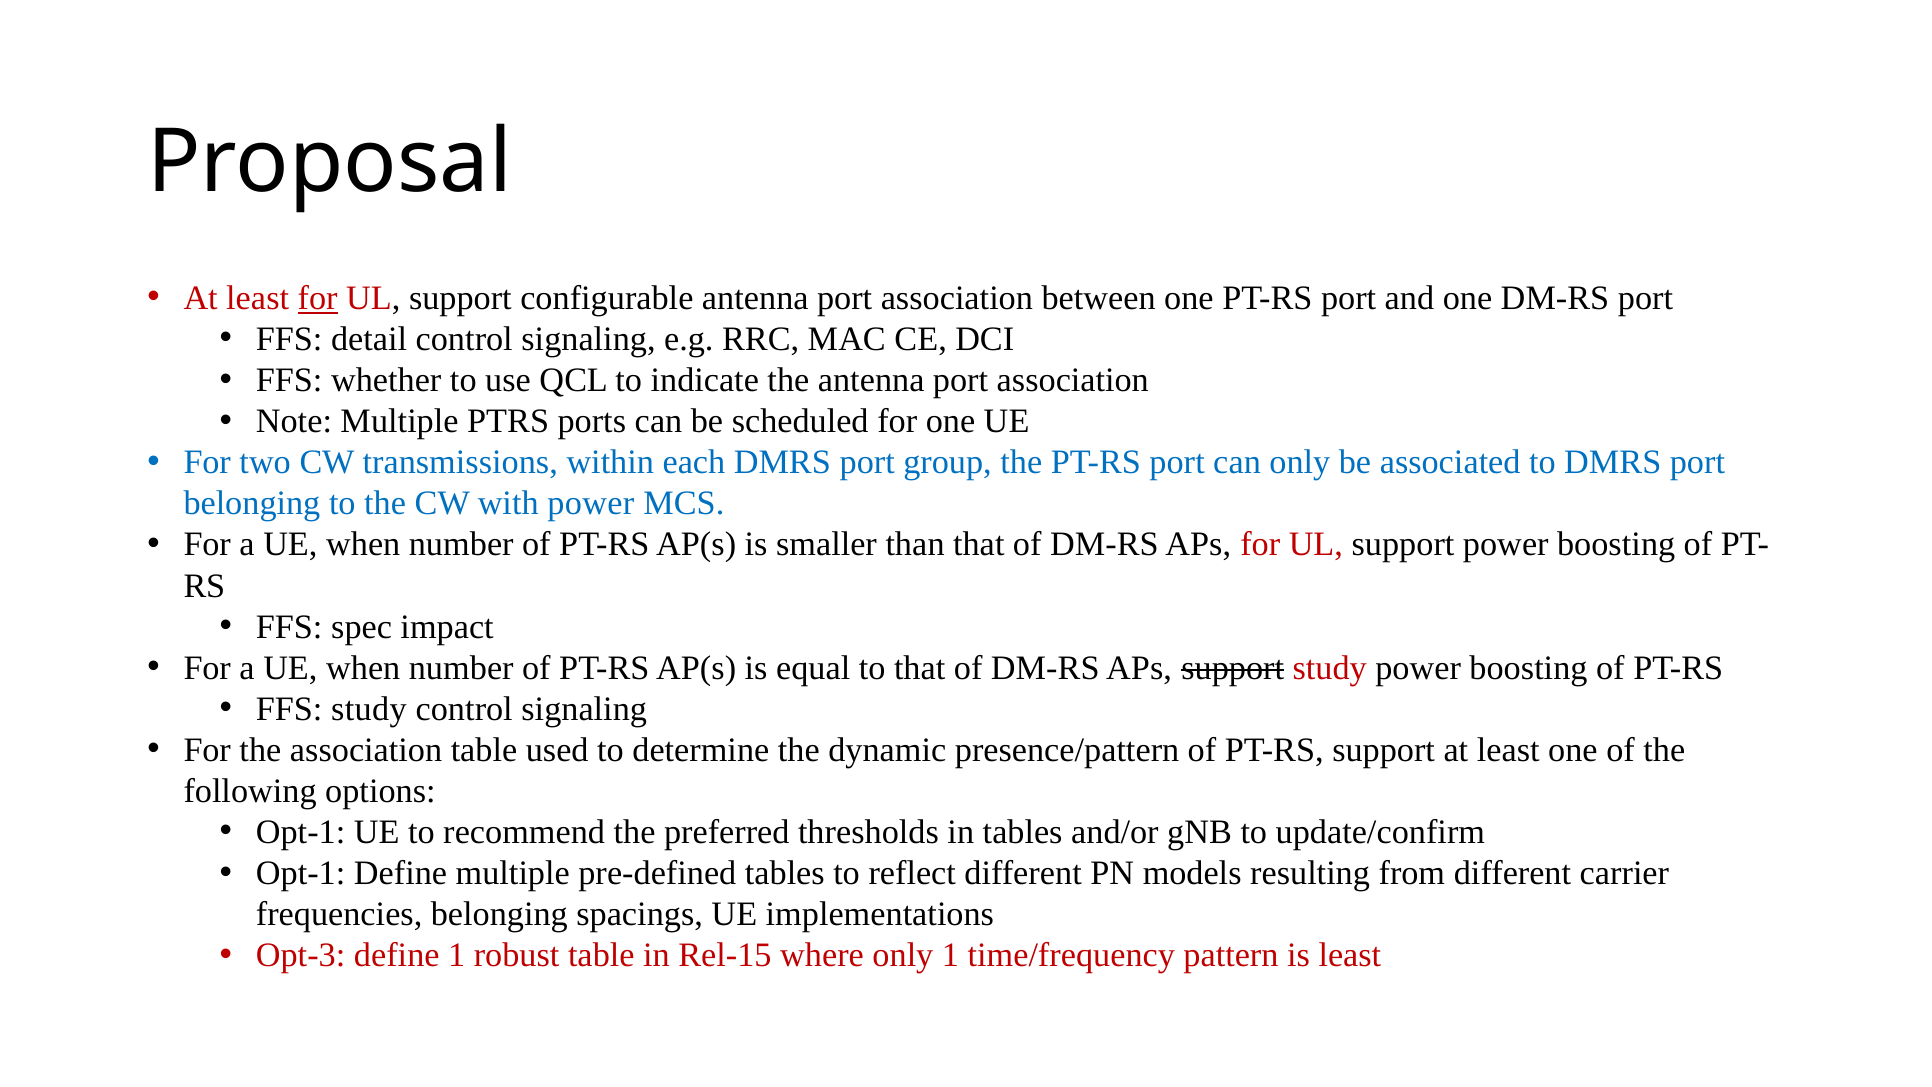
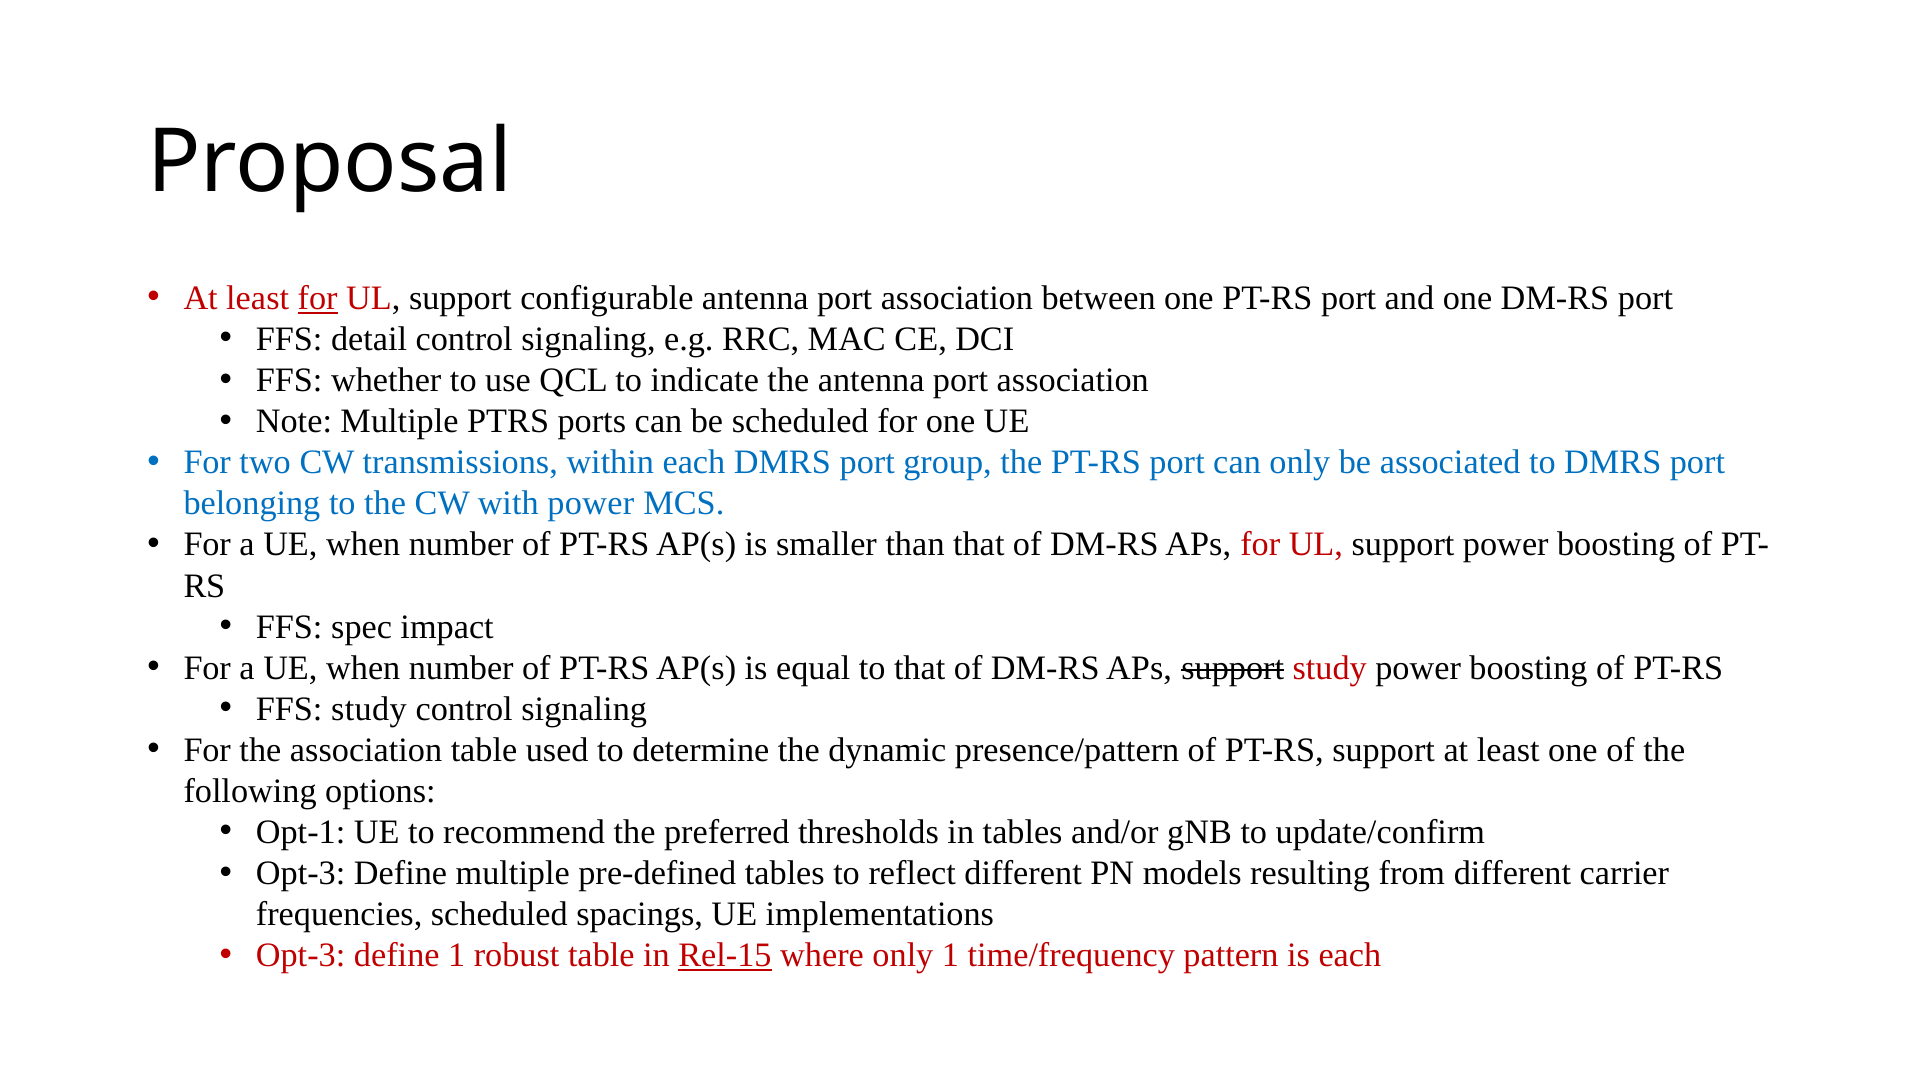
Opt-1 at (301, 873): Opt-1 -> Opt-3
frequencies belonging: belonging -> scheduled
Rel-15 underline: none -> present
is least: least -> each
